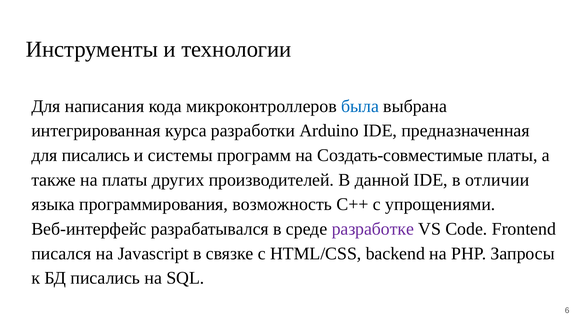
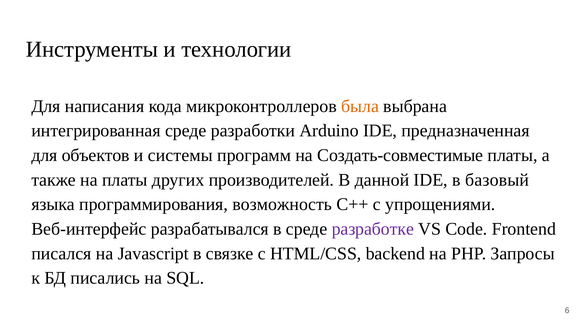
была colour: blue -> orange
интегрированная курса: курса -> среде
для писались: писались -> объектов
отличии: отличии -> базовый
